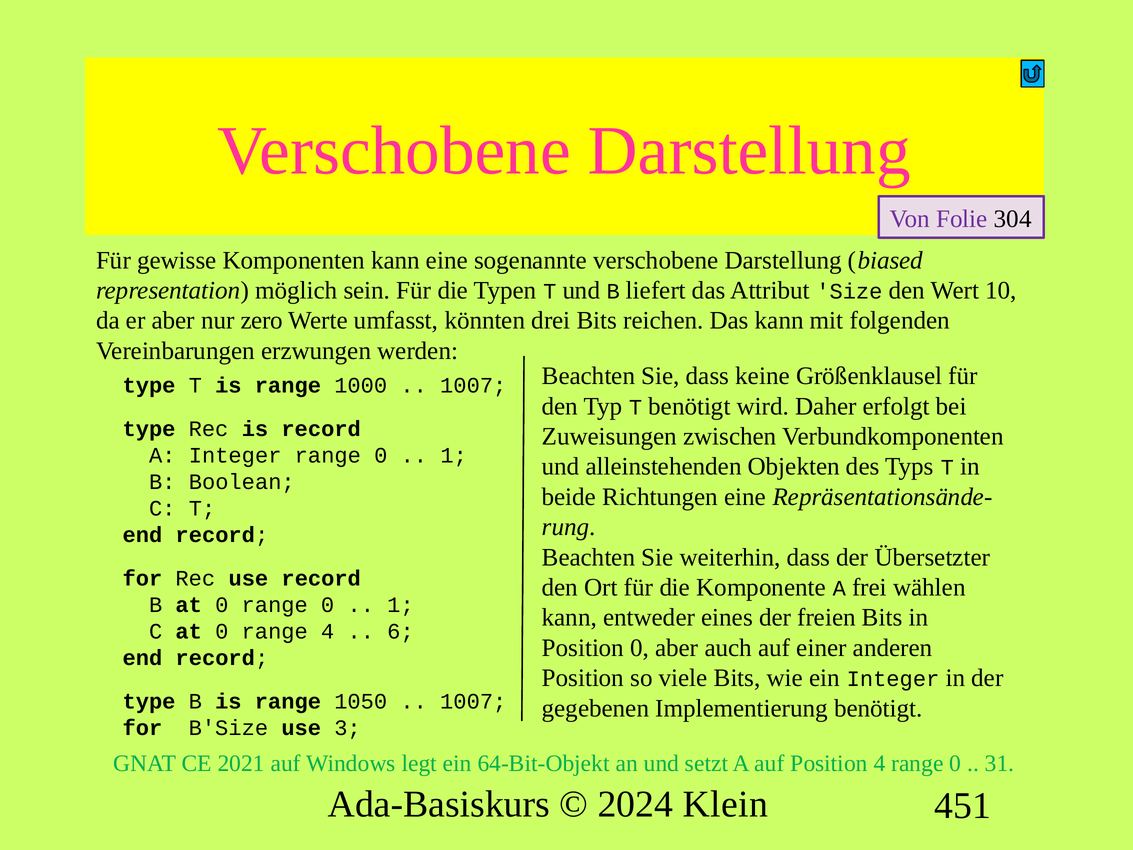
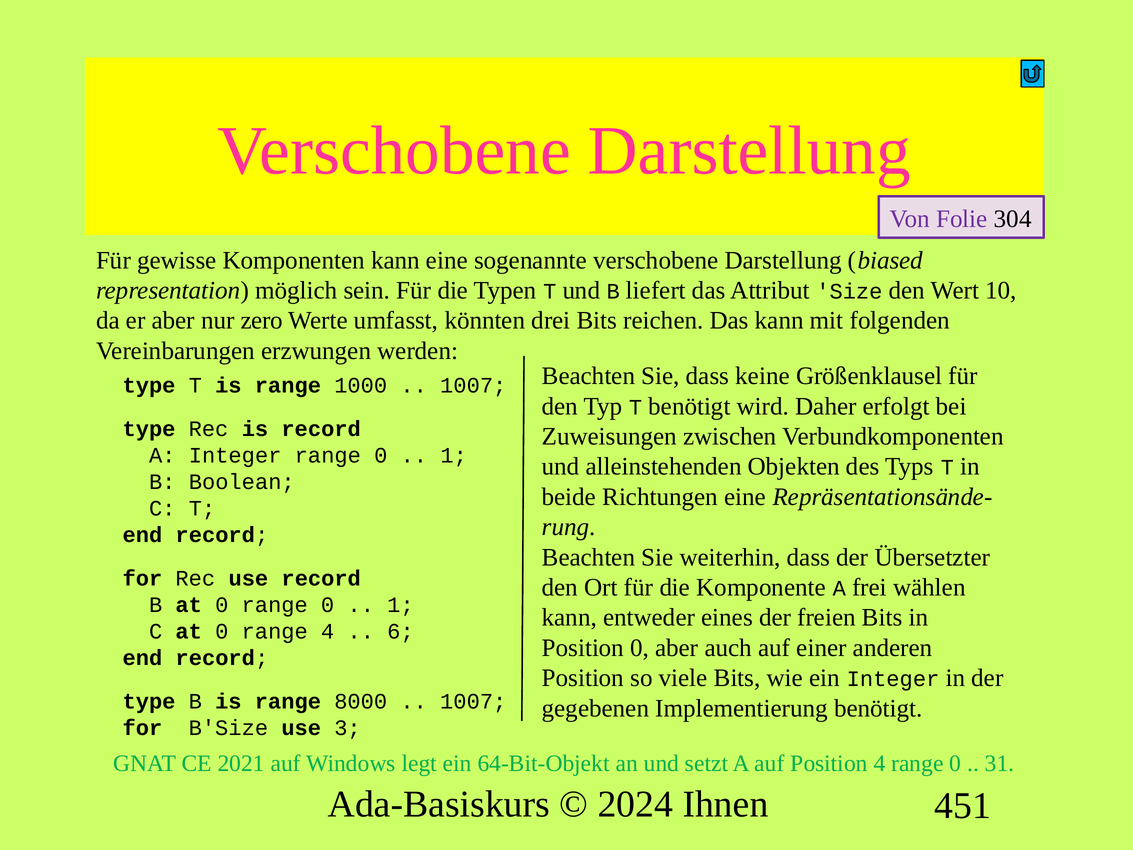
1050: 1050 -> 8000
Klein: Klein -> Ihnen
